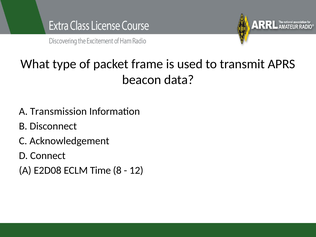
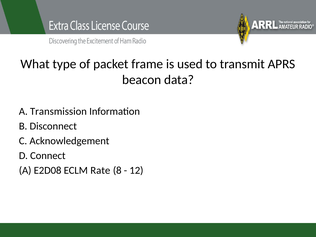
Time: Time -> Rate
